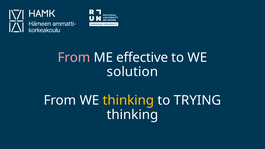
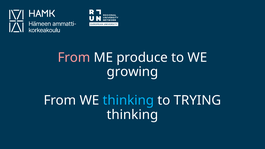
effective: effective -> produce
solution: solution -> growing
thinking at (128, 100) colour: yellow -> light blue
